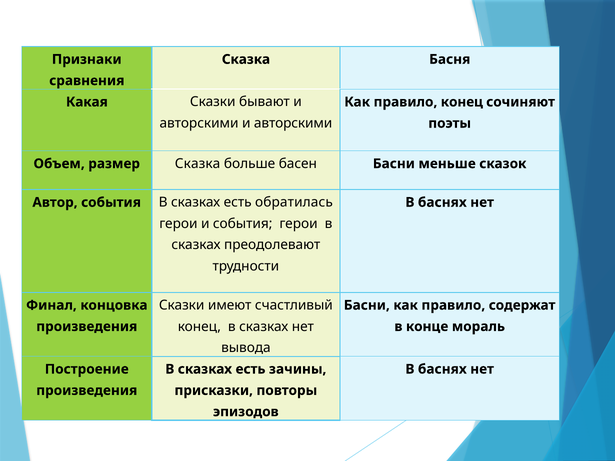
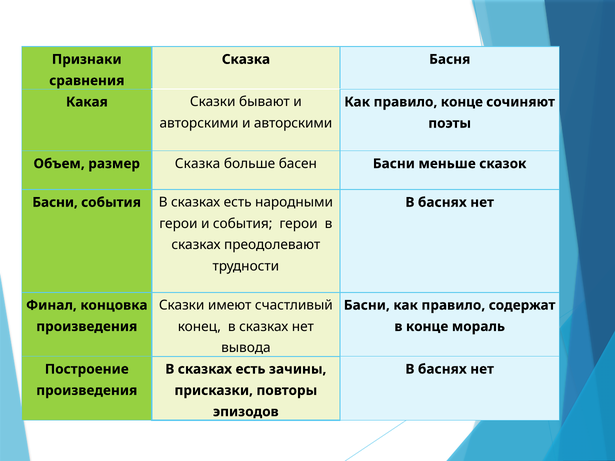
правило конец: конец -> конце
Автор at (55, 202): Автор -> Басни
обратилась: обратилась -> народными
